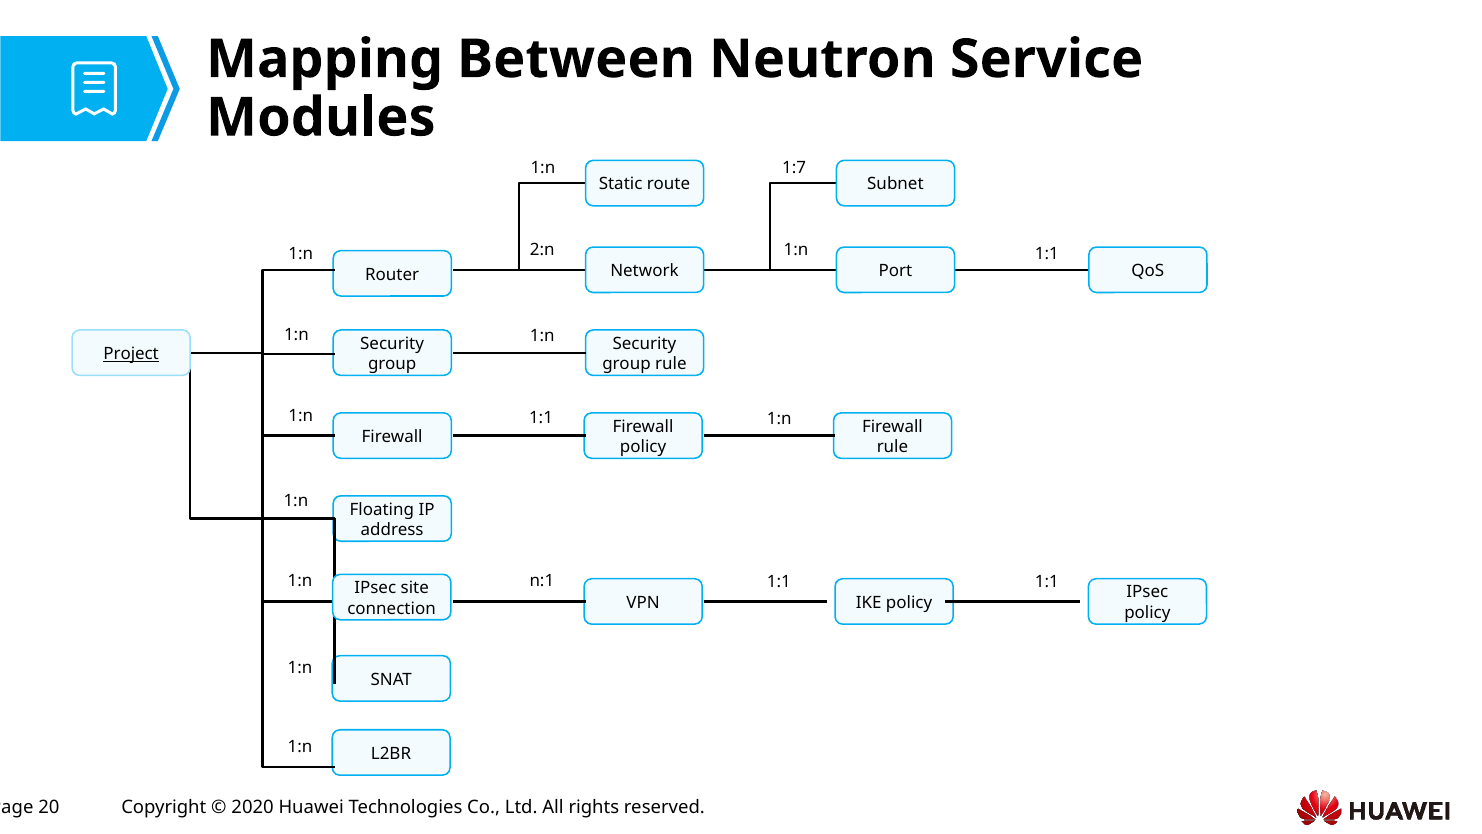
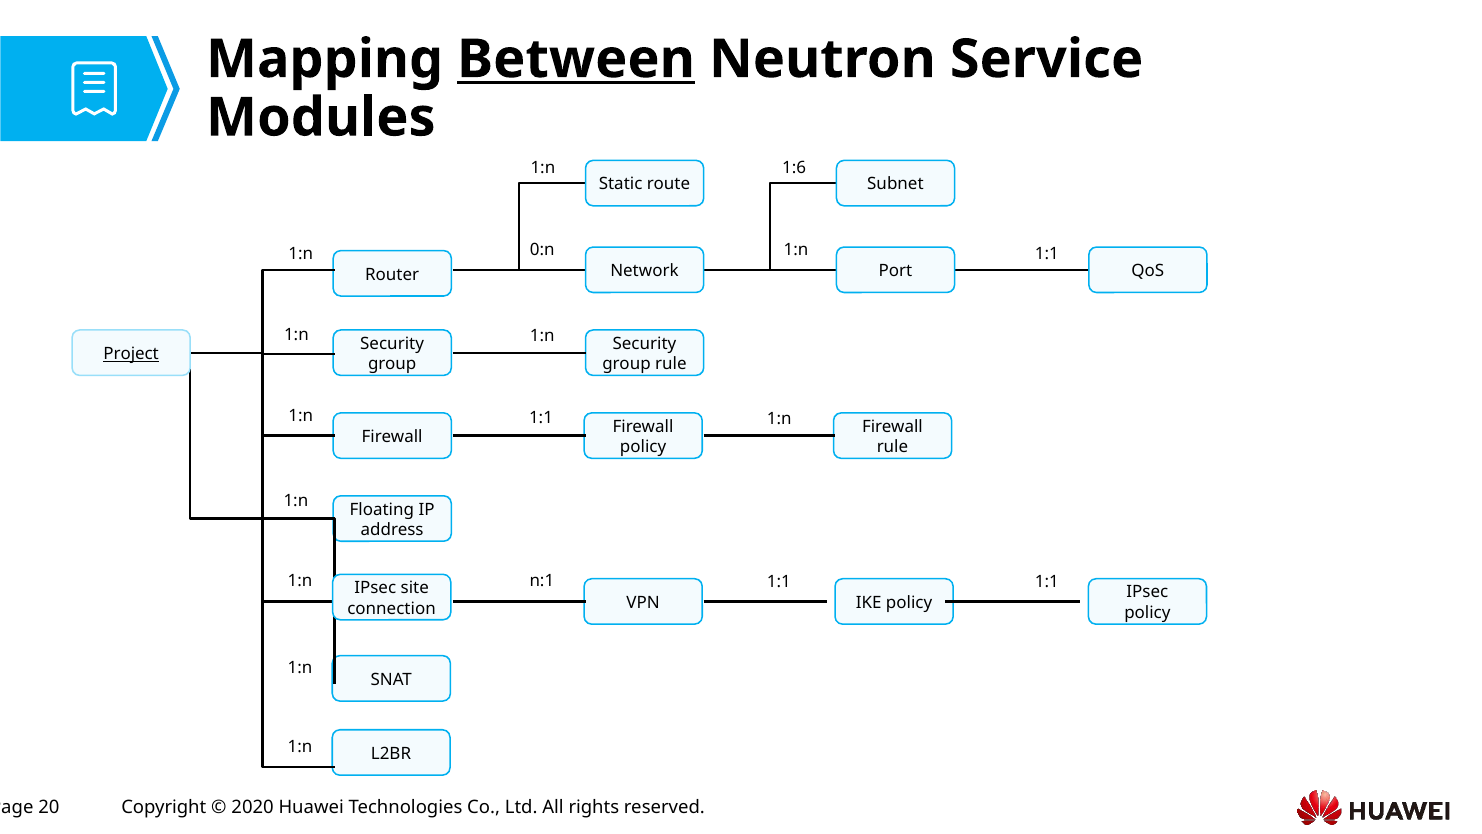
Between underline: none -> present
1:7: 1:7 -> 1:6
2:n: 2:n -> 0:n
